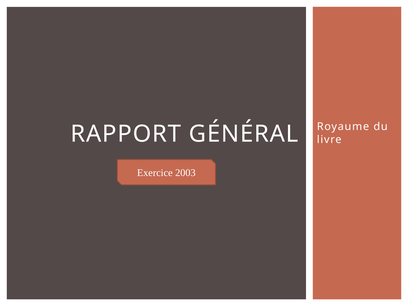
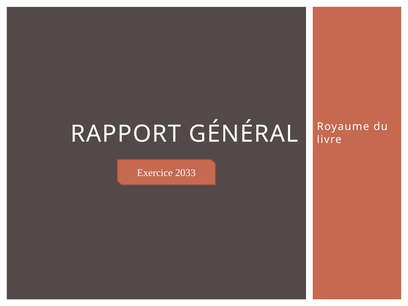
2003: 2003 -> 2033
